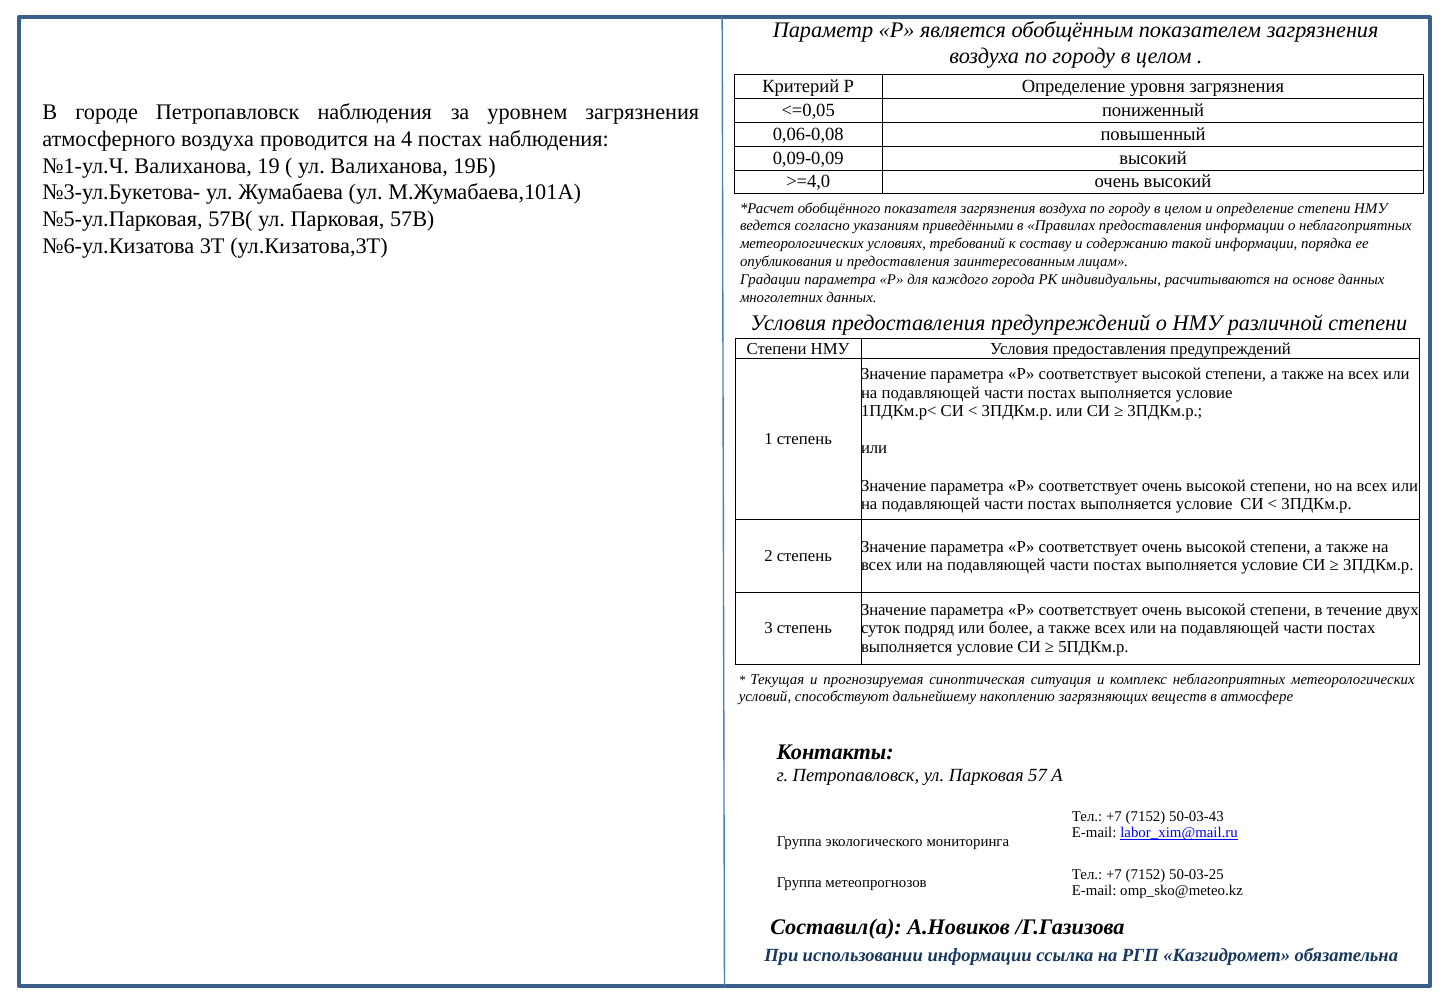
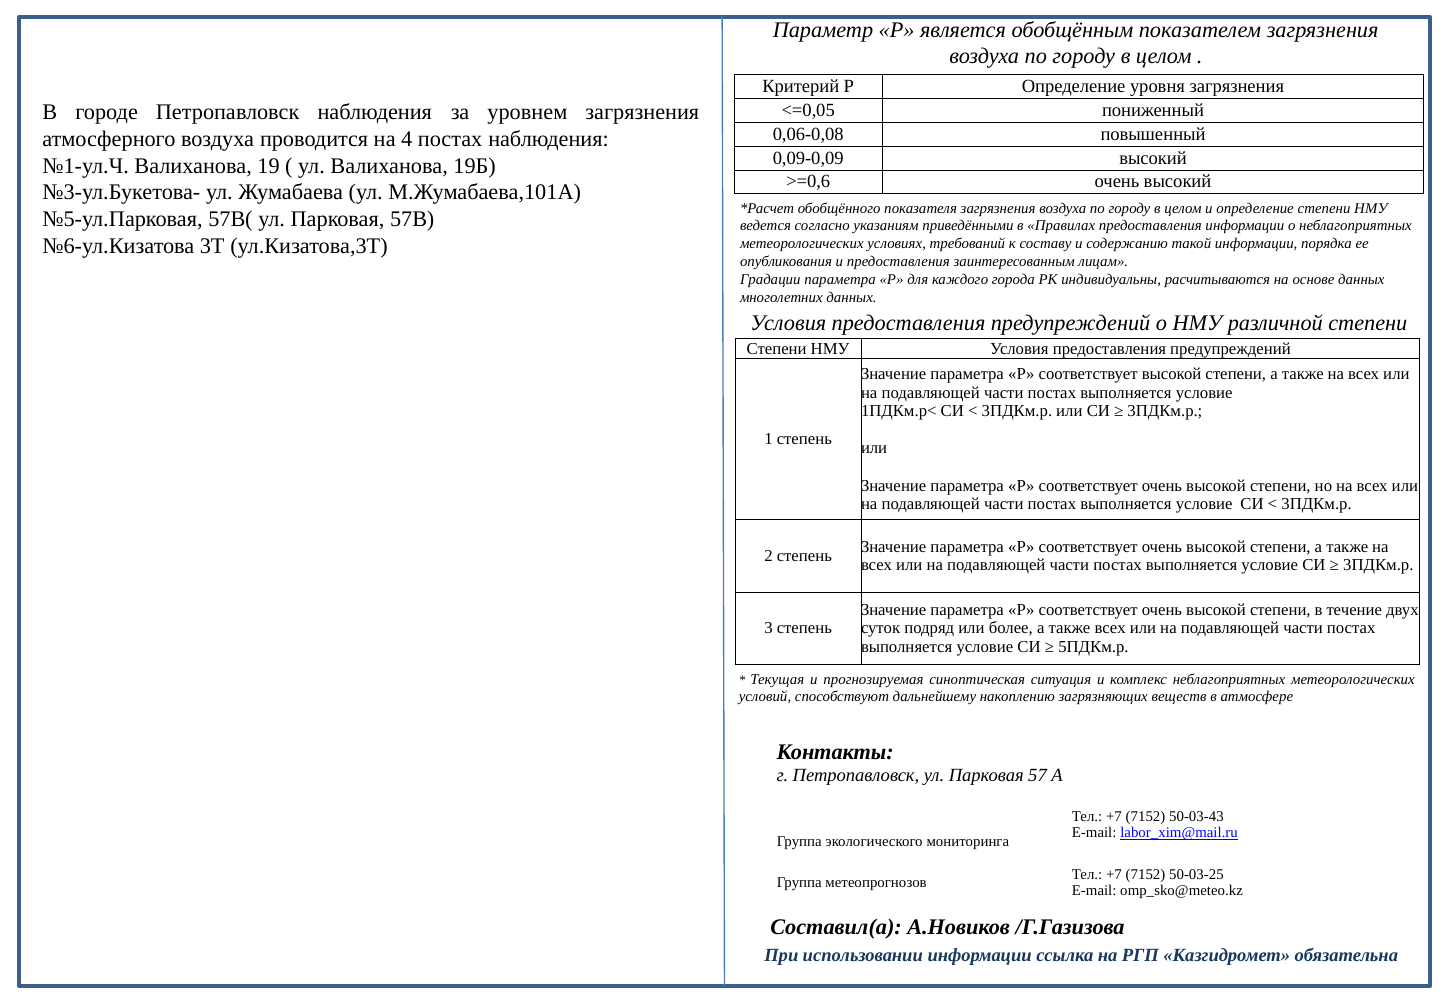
>=4,0: >=4,0 -> >=0,6
